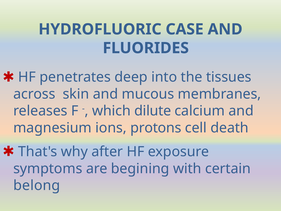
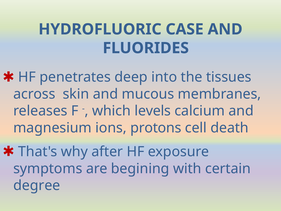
dilute: dilute -> levels
belong: belong -> degree
